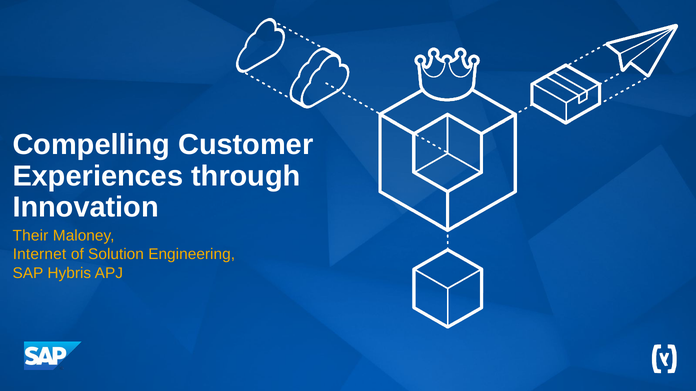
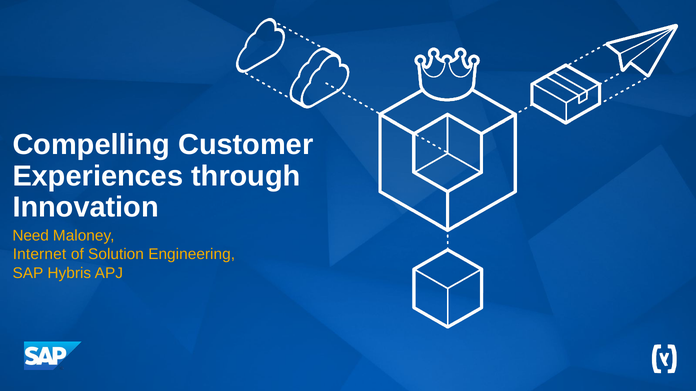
Their: Their -> Need
